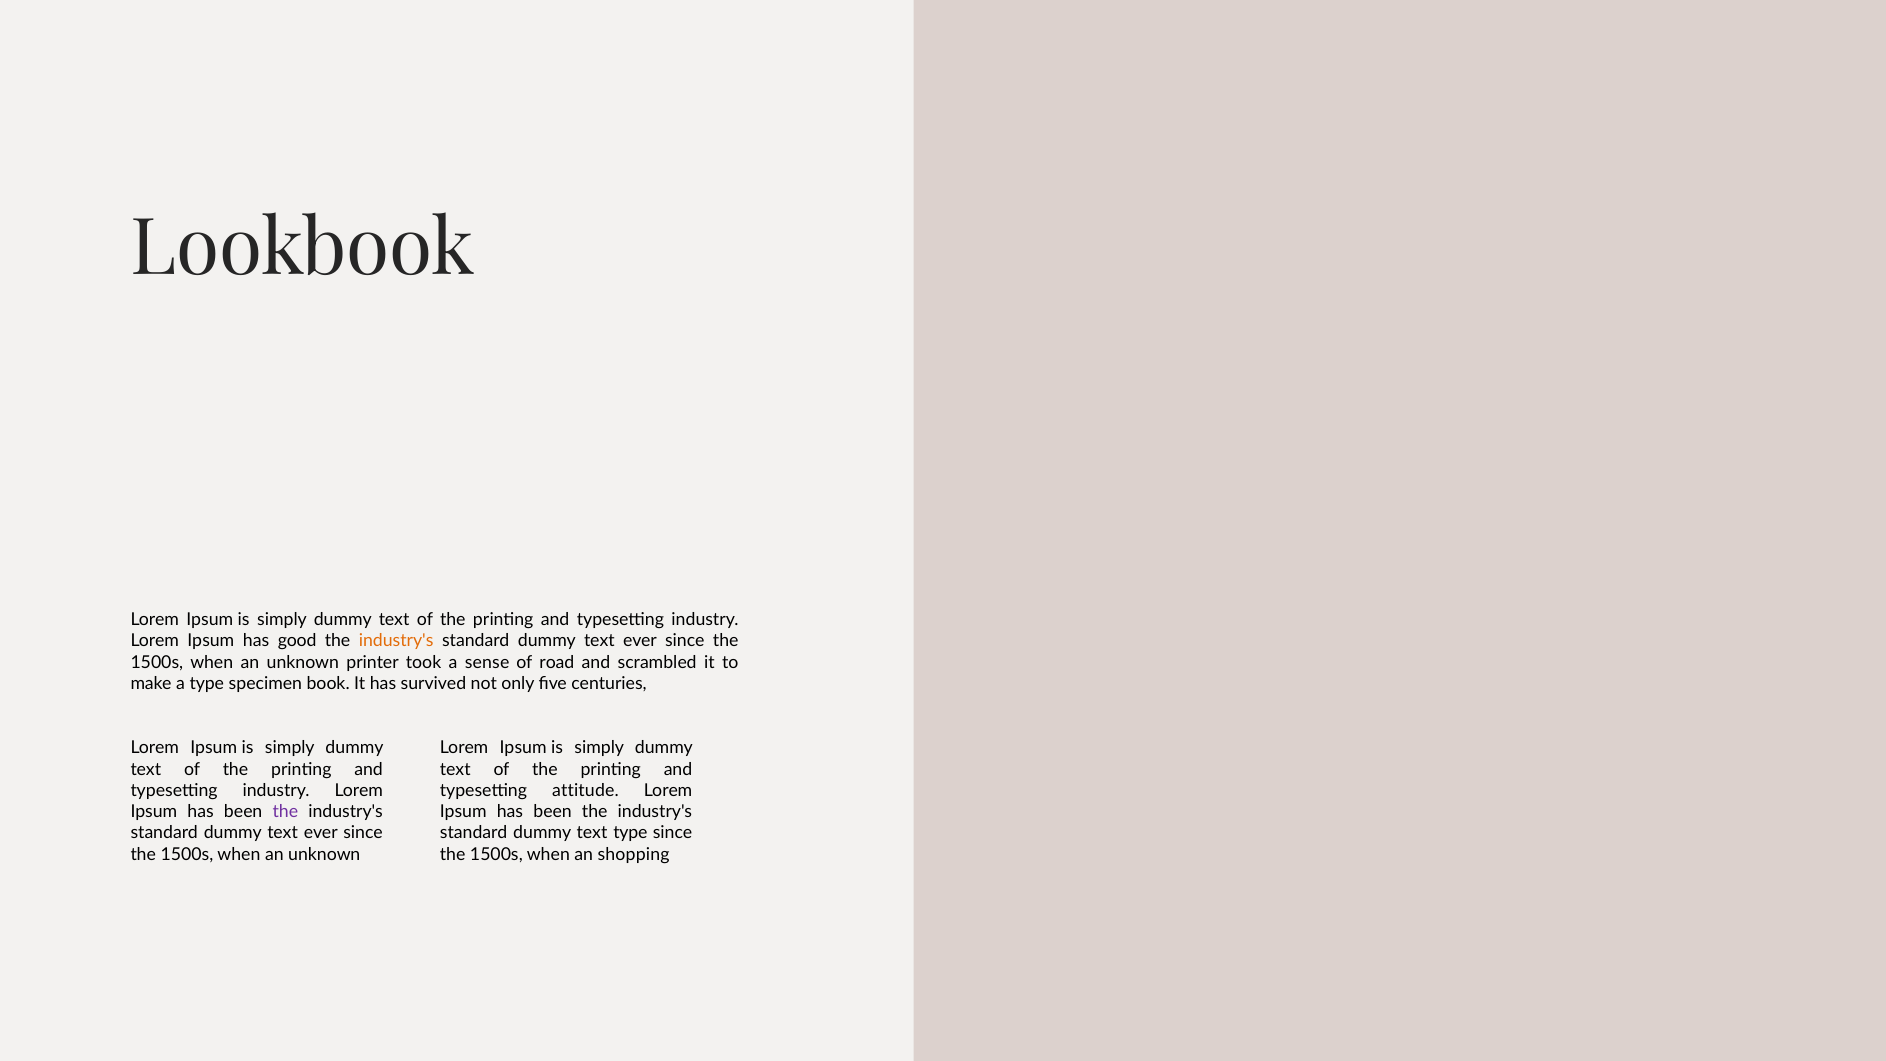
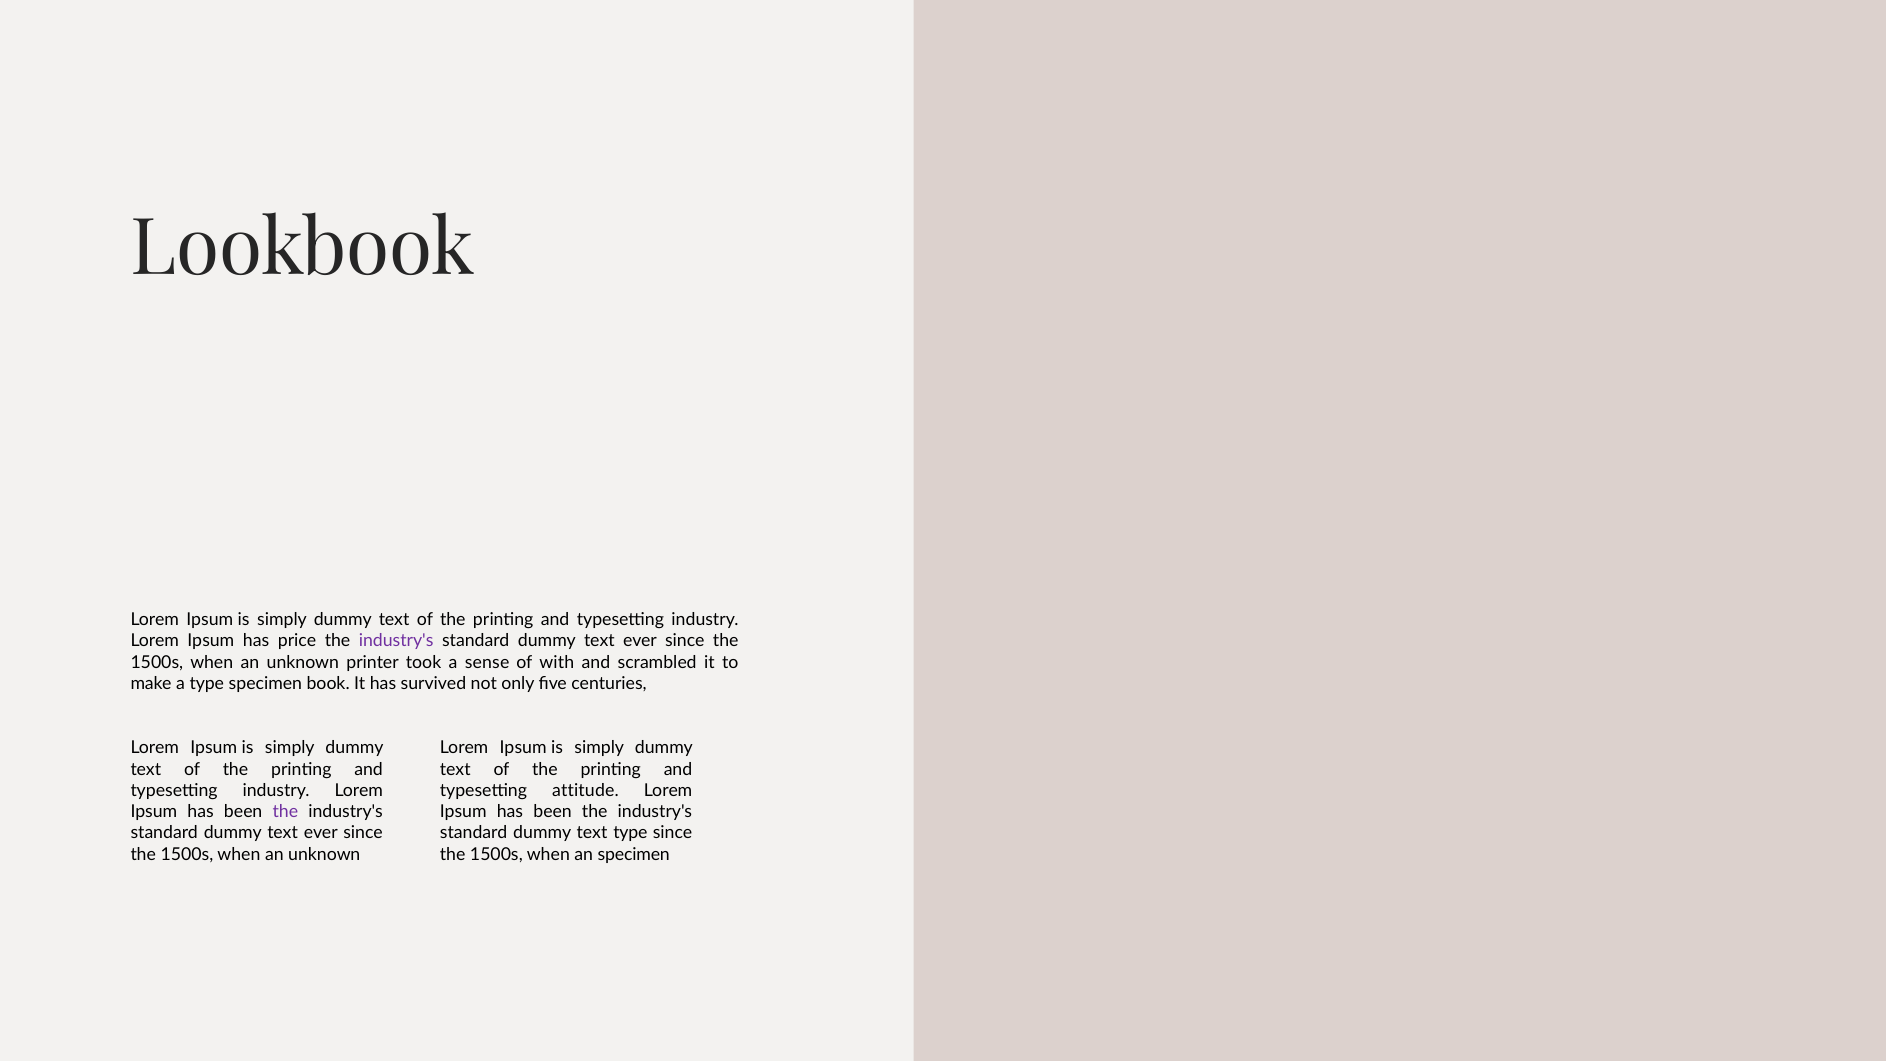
good: good -> price
industry's at (396, 641) colour: orange -> purple
road: road -> with
an shopping: shopping -> specimen
